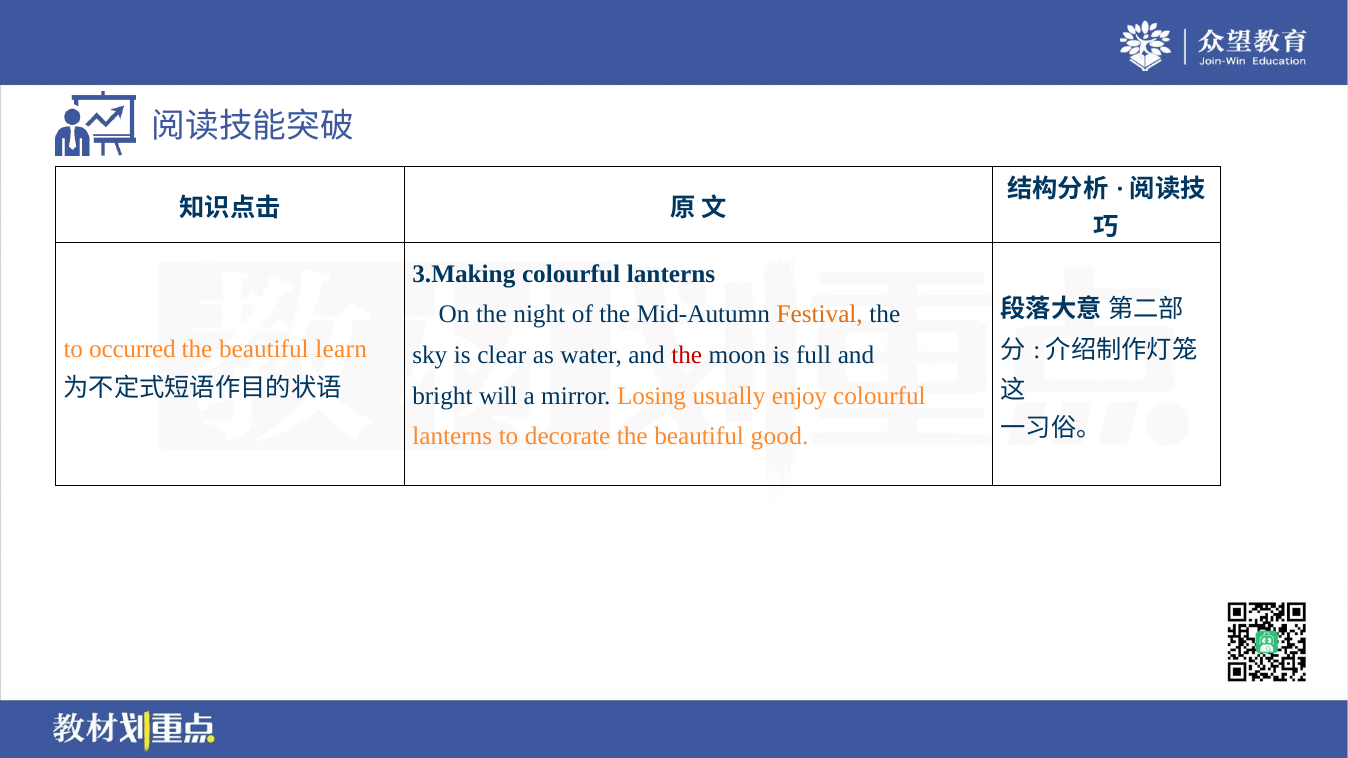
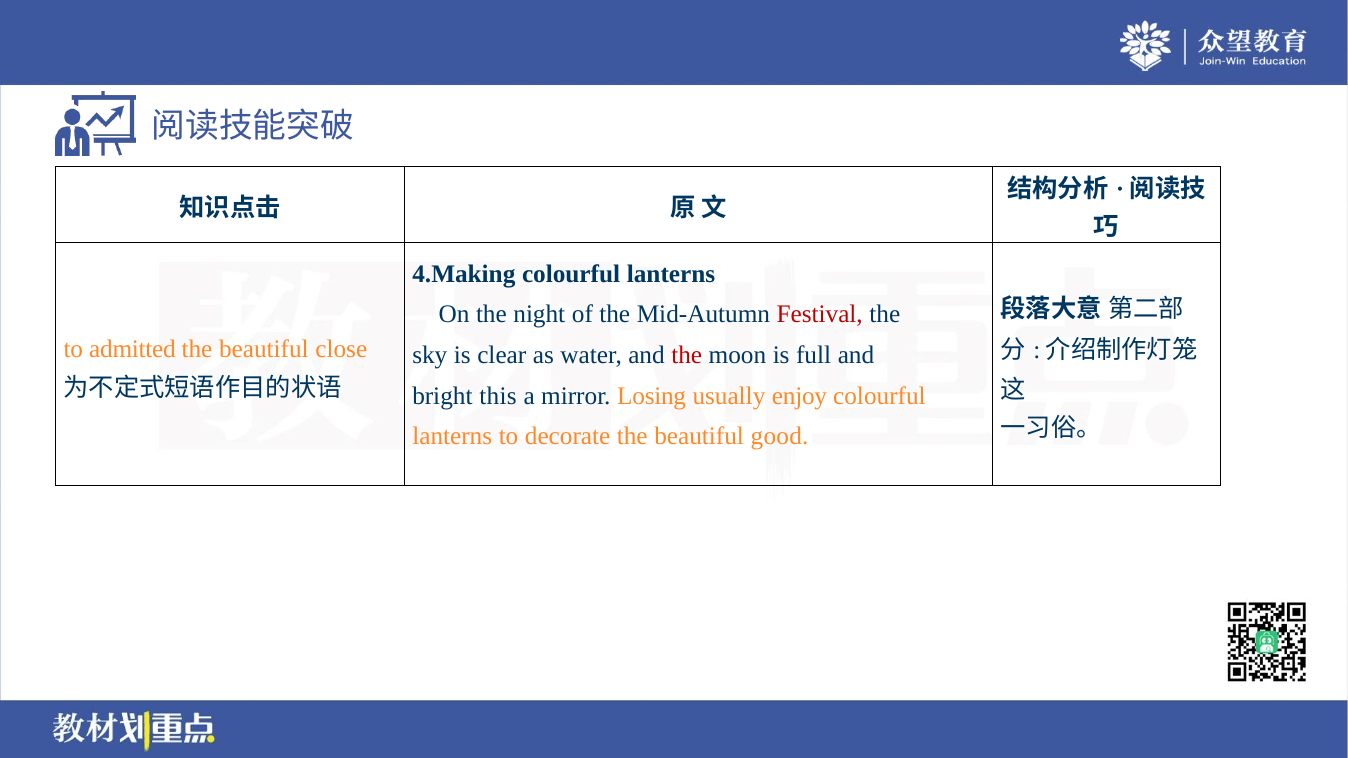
3.Making: 3.Making -> 4.Making
Festival colour: orange -> red
occurred: occurred -> admitted
learn: learn -> close
will: will -> this
